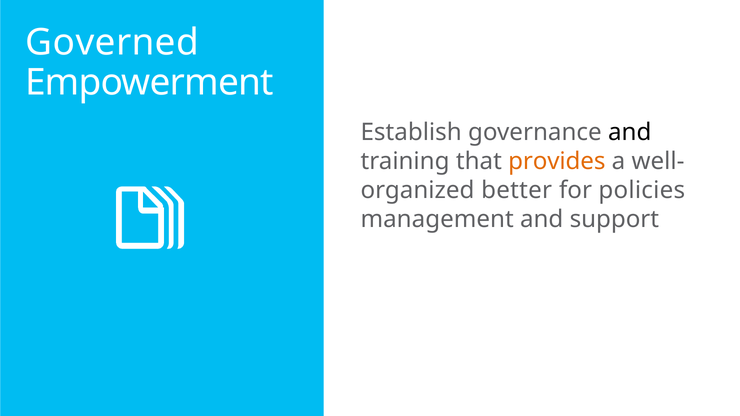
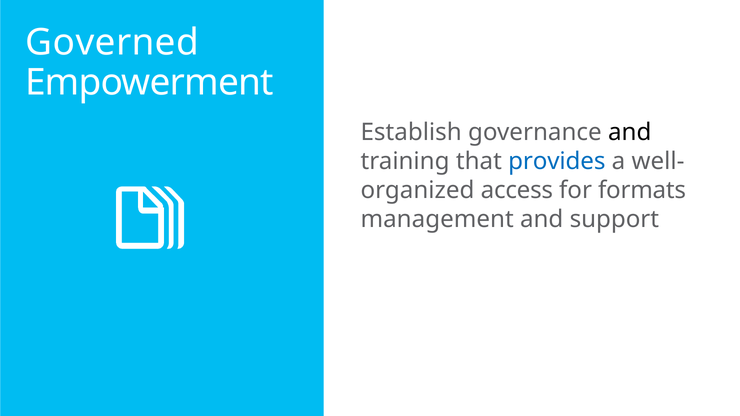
provides colour: orange -> blue
better: better -> access
policies: policies -> formats
